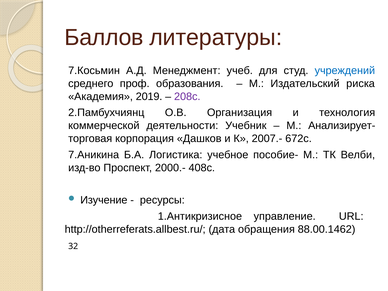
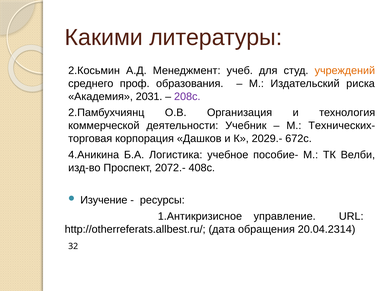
Баллов: Баллов -> Какими
7.Косьмин: 7.Косьмин -> 2.Косьмин
учреждений colour: blue -> orange
2019: 2019 -> 2031
Анализирует-: Анализирует- -> Технических-
2007.-: 2007.- -> 2029.-
7.Аникина: 7.Аникина -> 4.Аникина
2000.-: 2000.- -> 2072.-
88.00.1462: 88.00.1462 -> 20.04.2314
